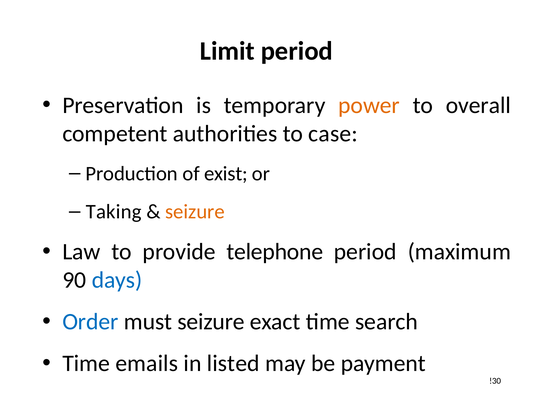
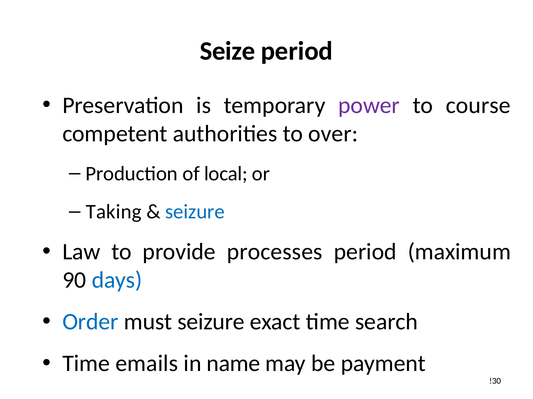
Limit: Limit -> Seize
power colour: orange -> purple
overall: overall -> course
case: case -> over
exist: exist -> local
seizure at (195, 212) colour: orange -> blue
telephone: telephone -> processes
listed: listed -> name
